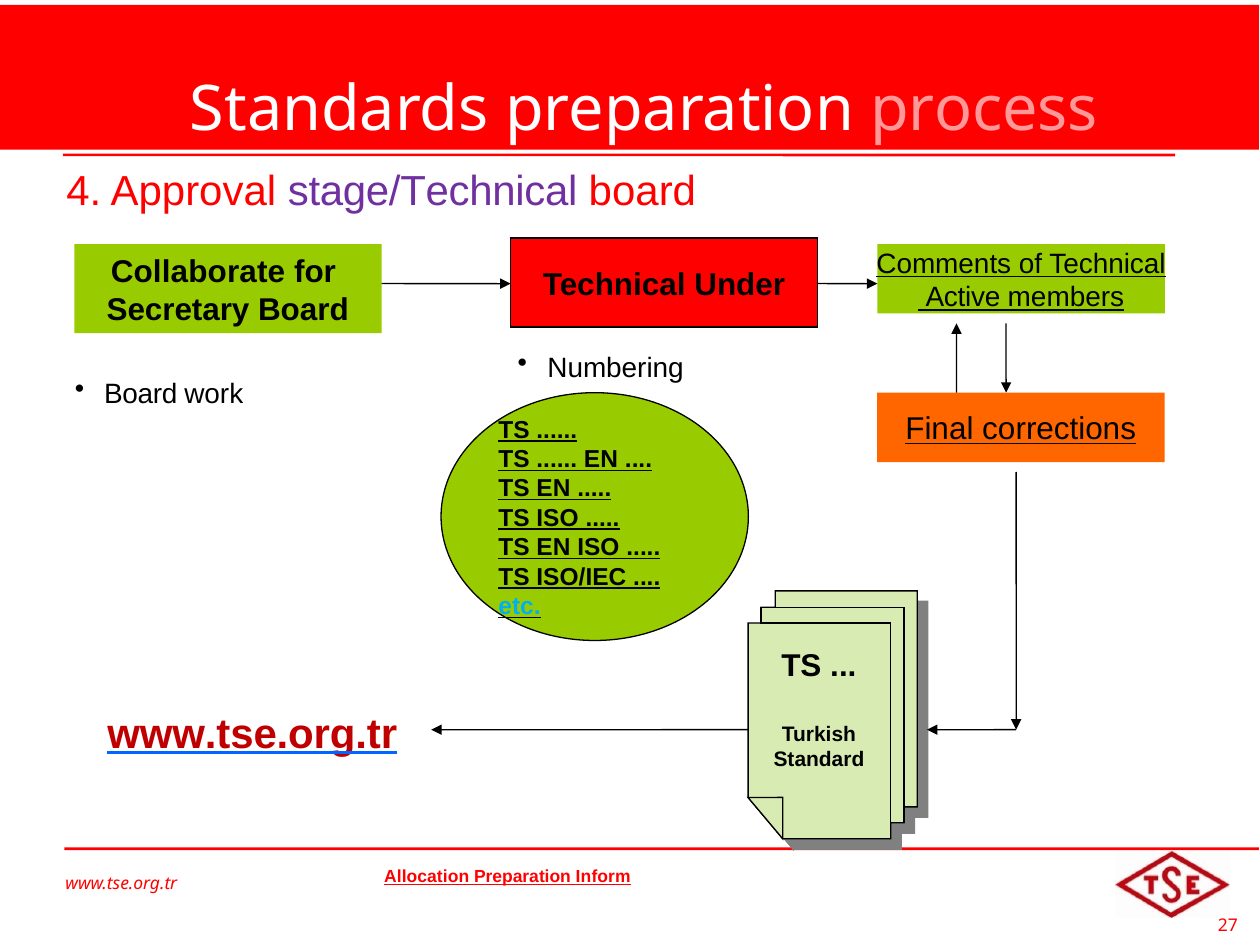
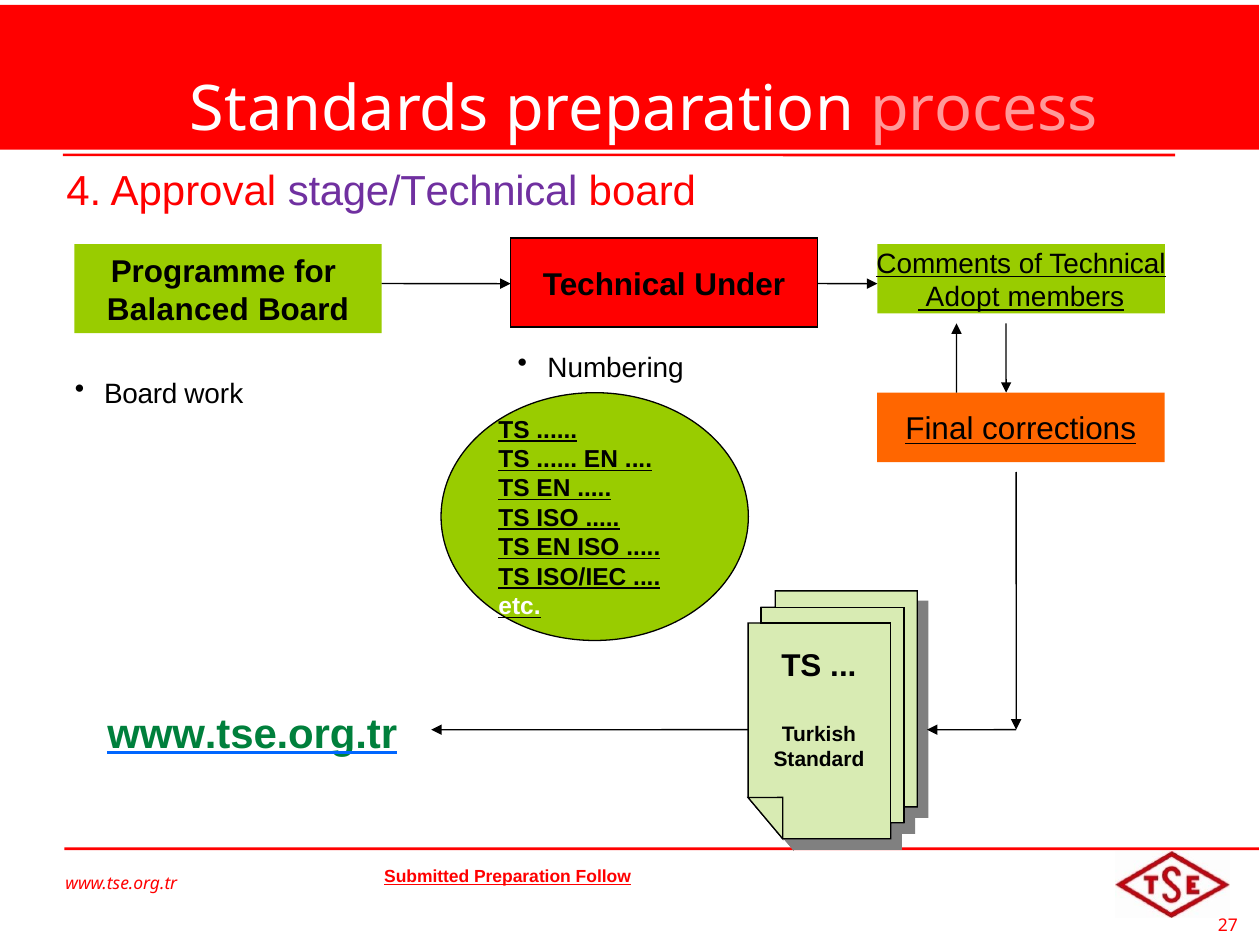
Collaborate: Collaborate -> Programme
Active: Active -> Adopt
Secretary: Secretary -> Balanced
etc colour: light blue -> white
www.tse.org.tr at (252, 734) colour: red -> green
Allocation: Allocation -> Submitted
Inform: Inform -> Follow
